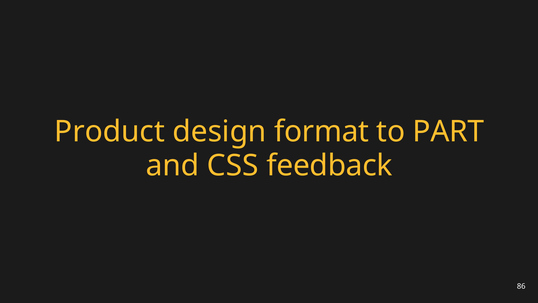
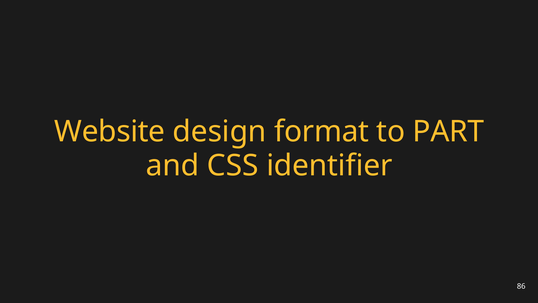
Product: Product -> Website
feedback: feedback -> identifier
